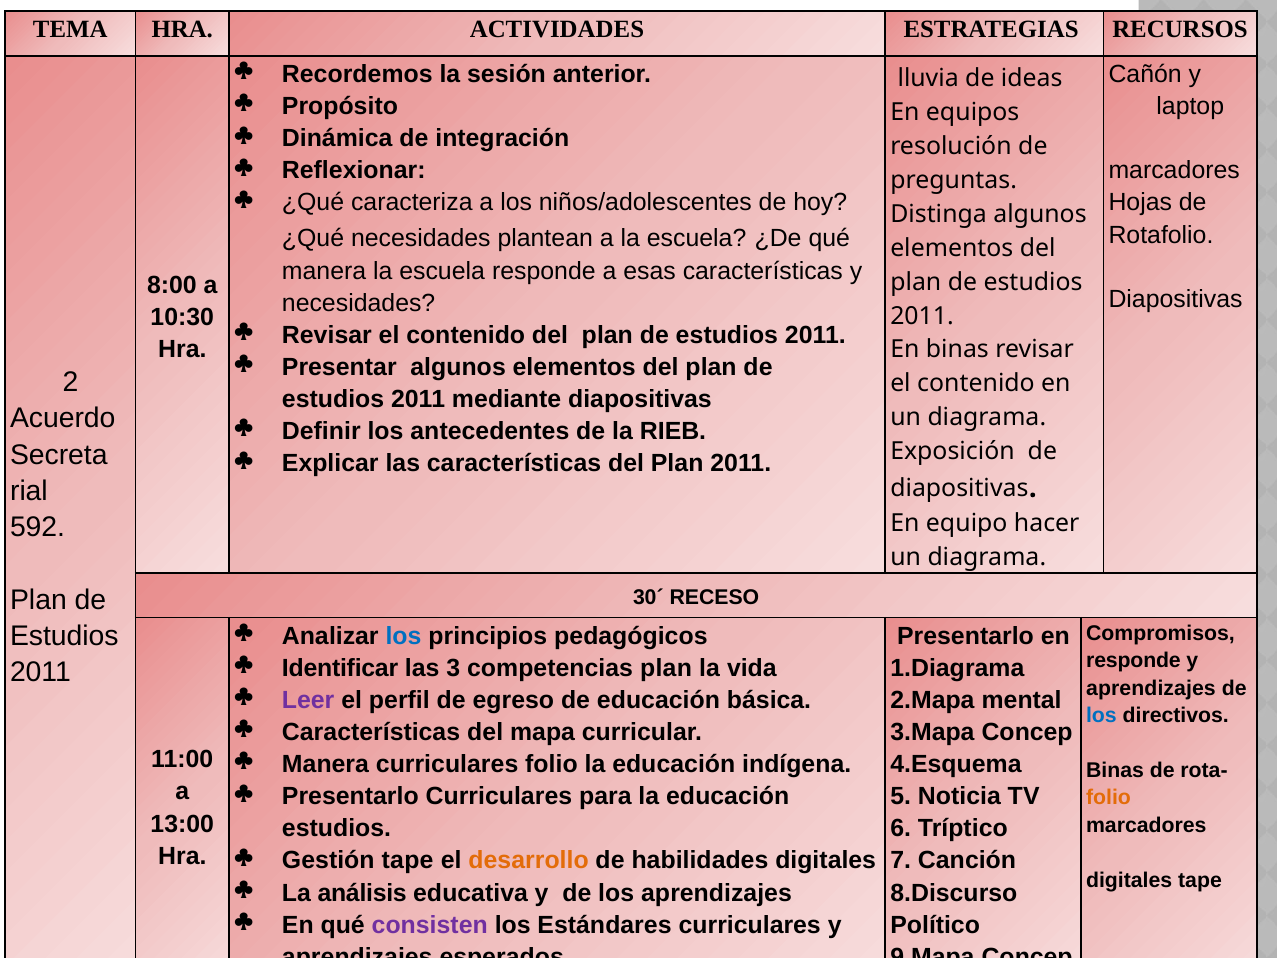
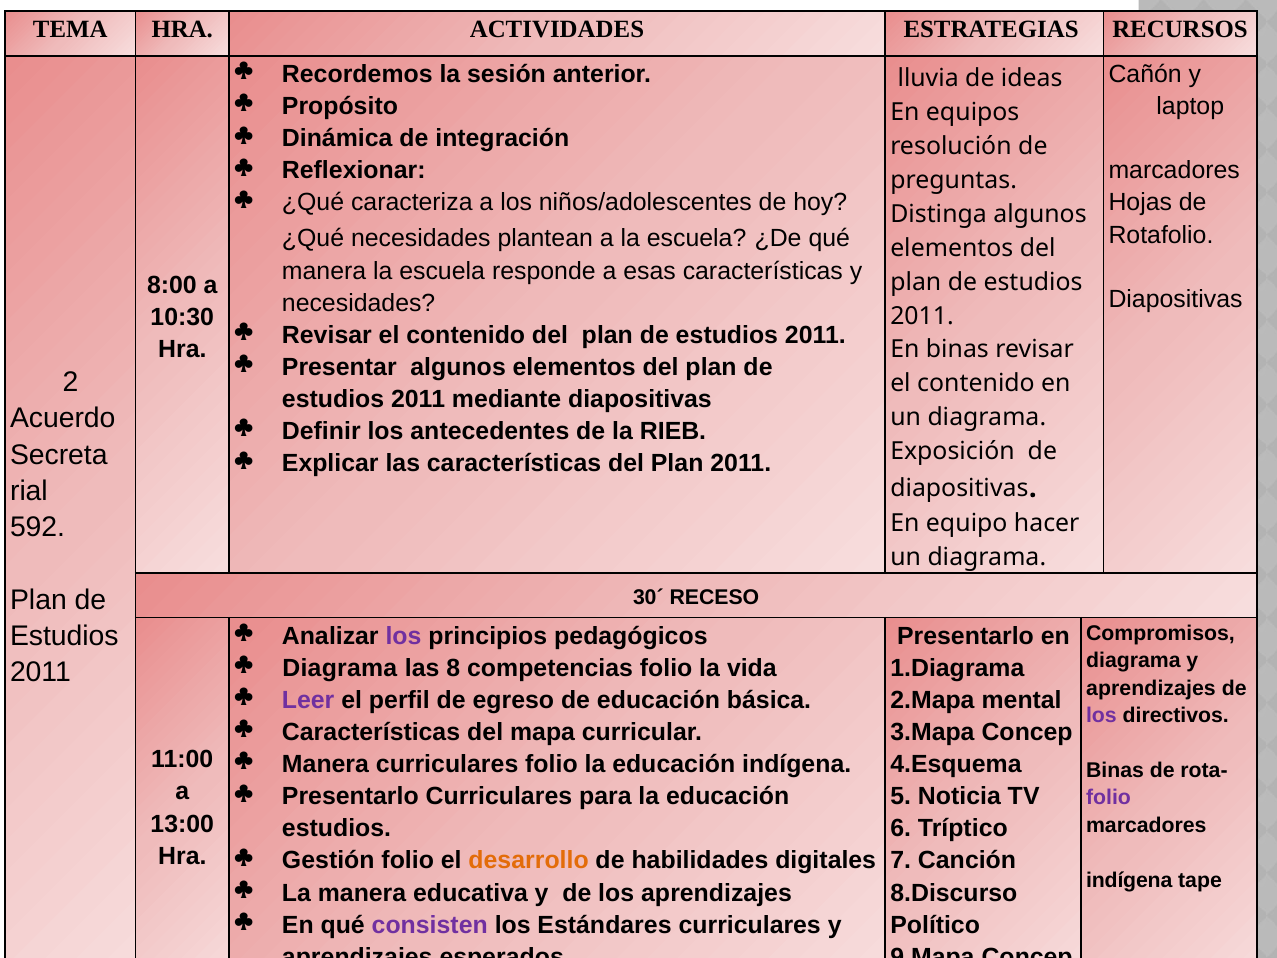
los at (403, 636) colour: blue -> purple
responde at (1133, 661): responde -> diagrama
Identificar at (340, 668): Identificar -> Diagrama
3: 3 -> 8
competencias plan: plan -> folio
los at (1101, 716) colour: blue -> purple
folio at (1108, 798) colour: orange -> purple
Gestión tape: tape -> folio
digitales at (1129, 880): digitales -> indígena
La análisis: análisis -> manera
